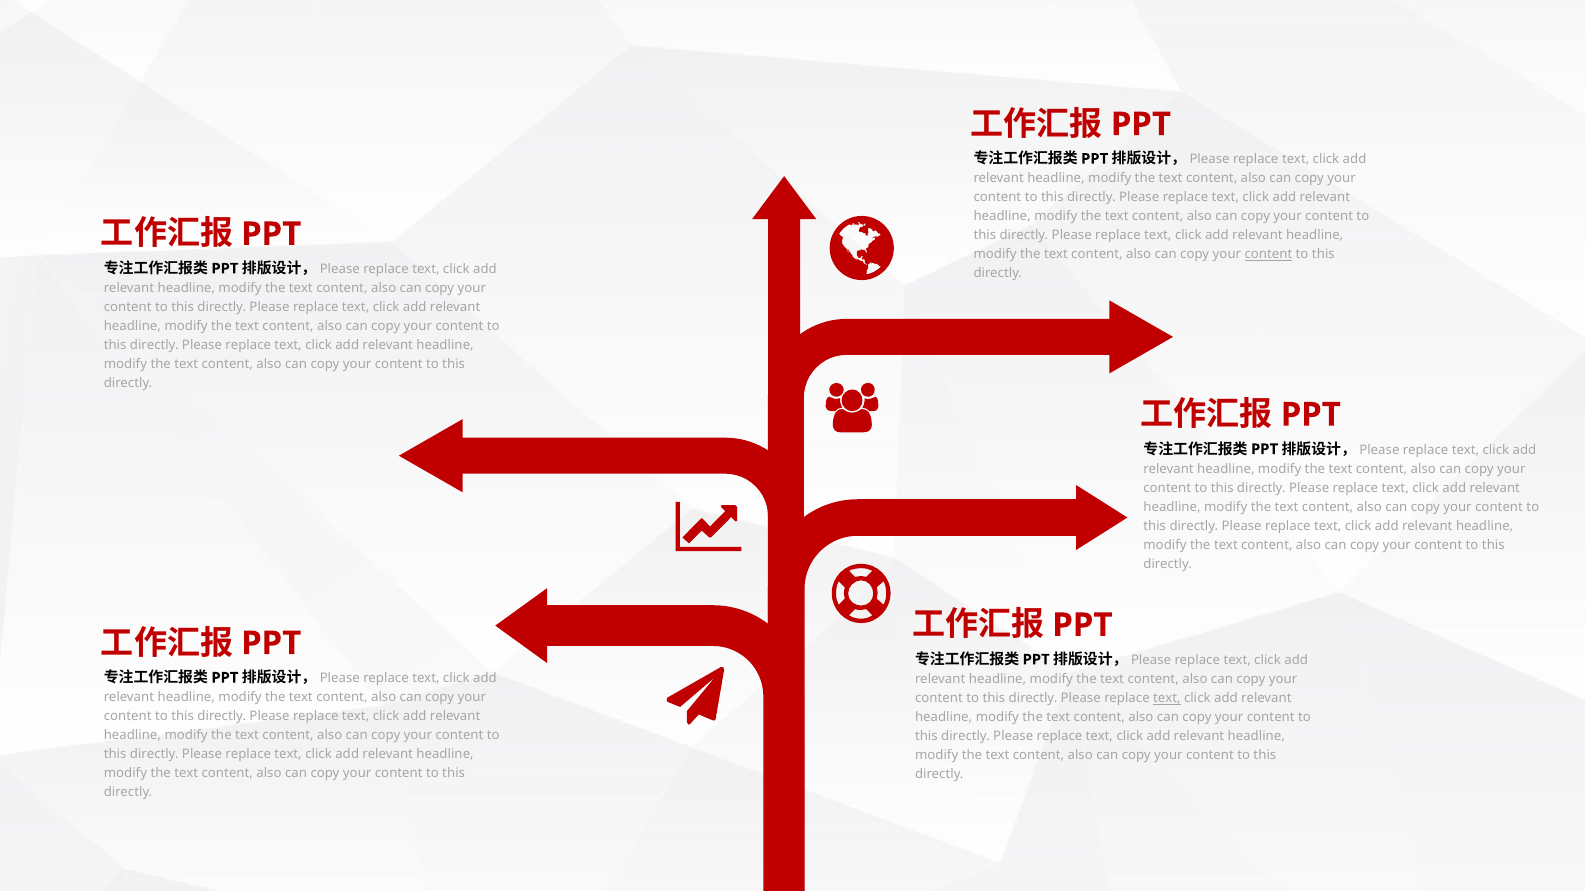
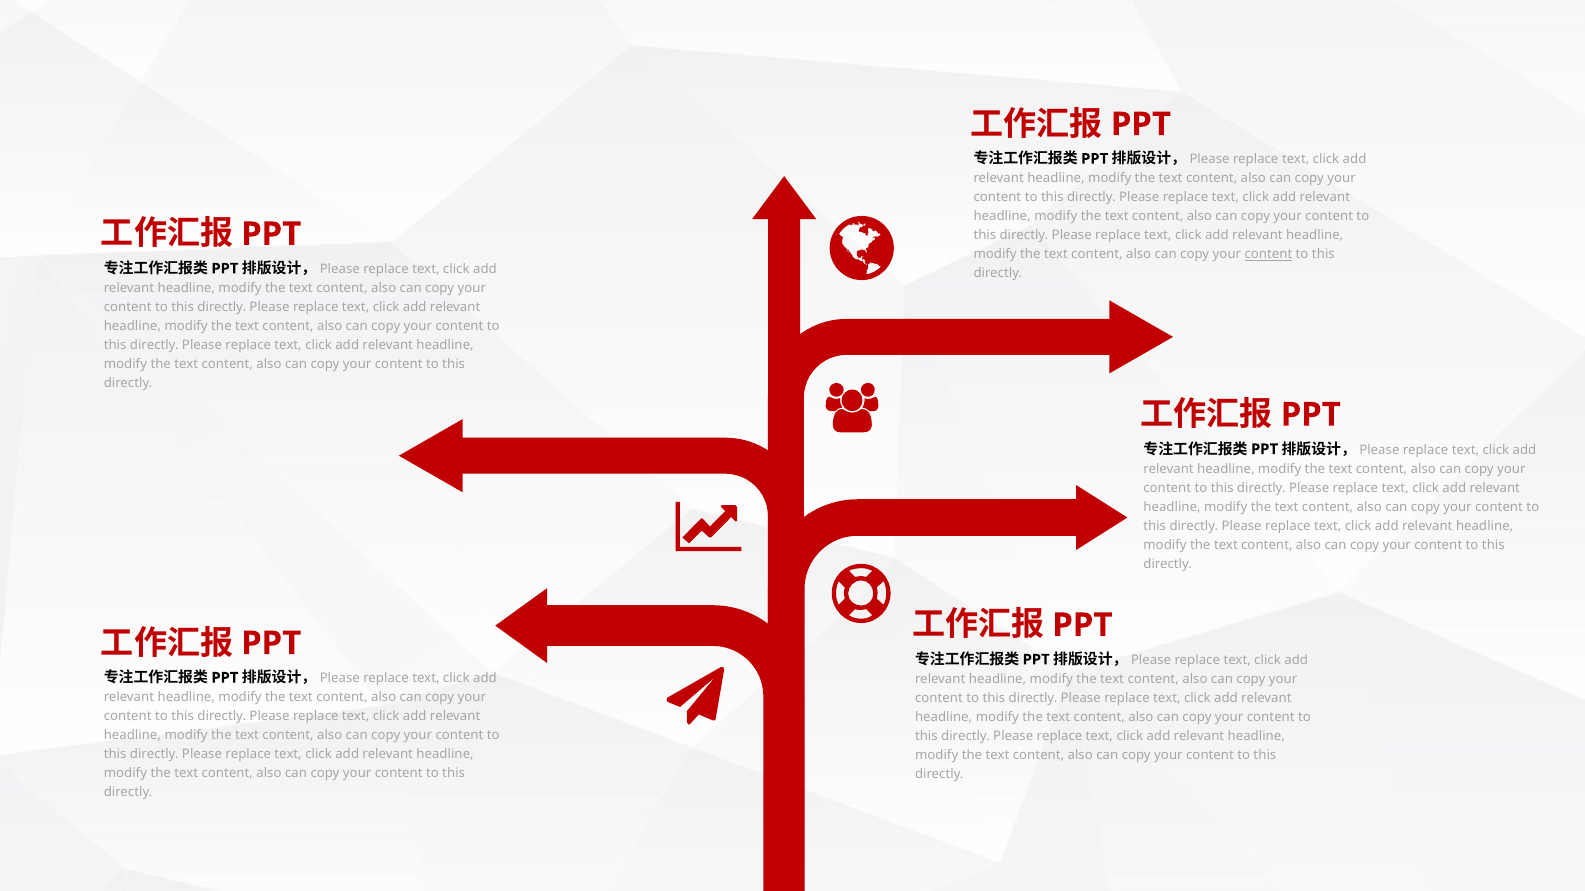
text at (1167, 699) underline: present -> none
